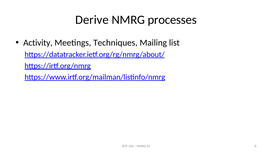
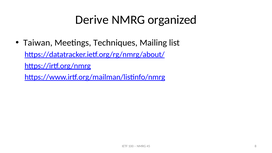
processes: processes -> organized
Activity: Activity -> Taiwan
